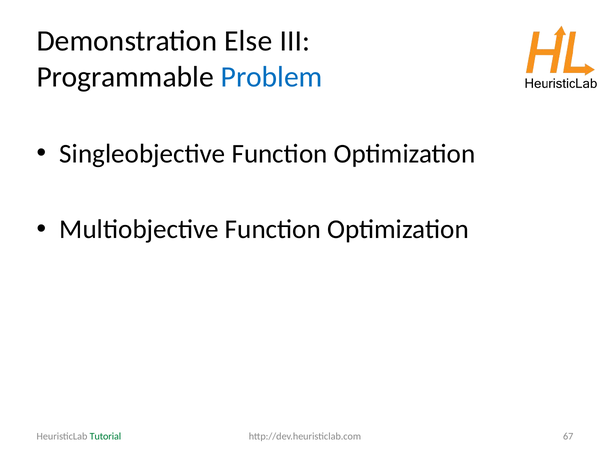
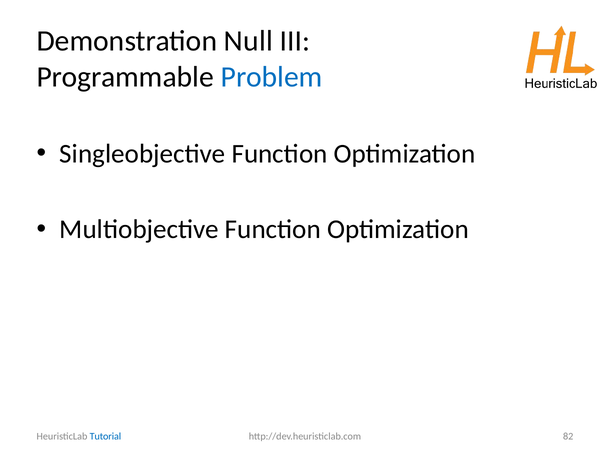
Else: Else -> Null
67: 67 -> 82
Tutorial colour: green -> blue
